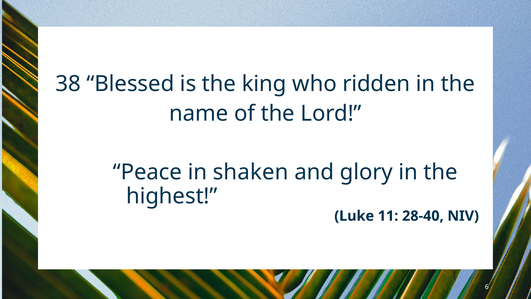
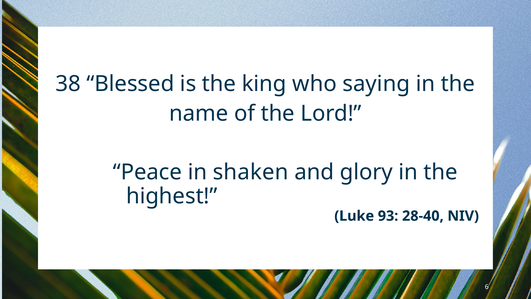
ridden: ridden -> saying
11: 11 -> 93
